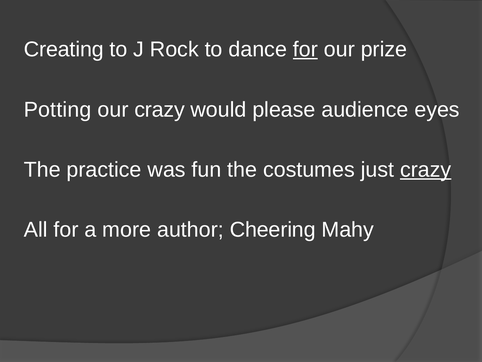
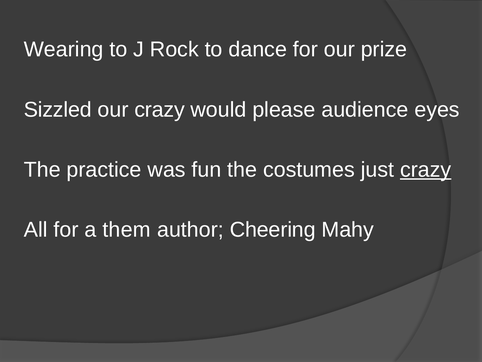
Creating: Creating -> Wearing
for at (305, 49) underline: present -> none
Potting: Potting -> Sizzled
more: more -> them
